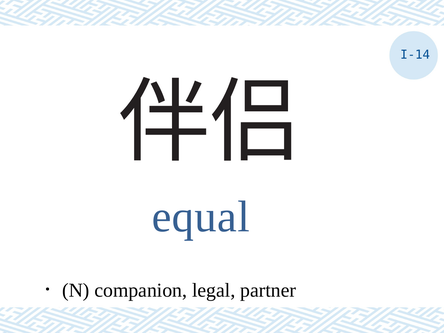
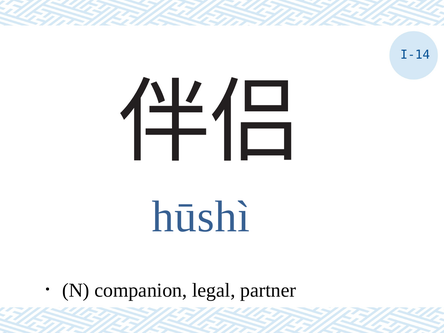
equal: equal -> hūshì
